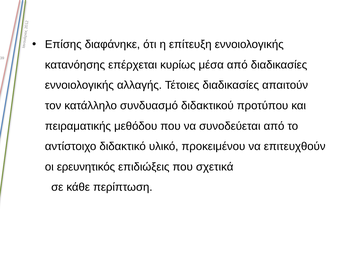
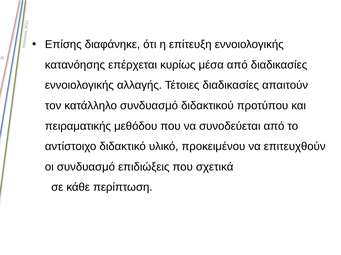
οι ερευνητικός: ερευνητικός -> συνδυασμό
